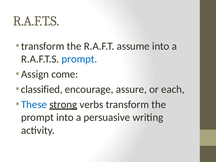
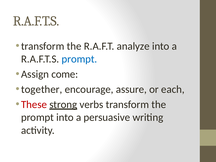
assume: assume -> analyze
classified: classified -> together
These colour: blue -> red
